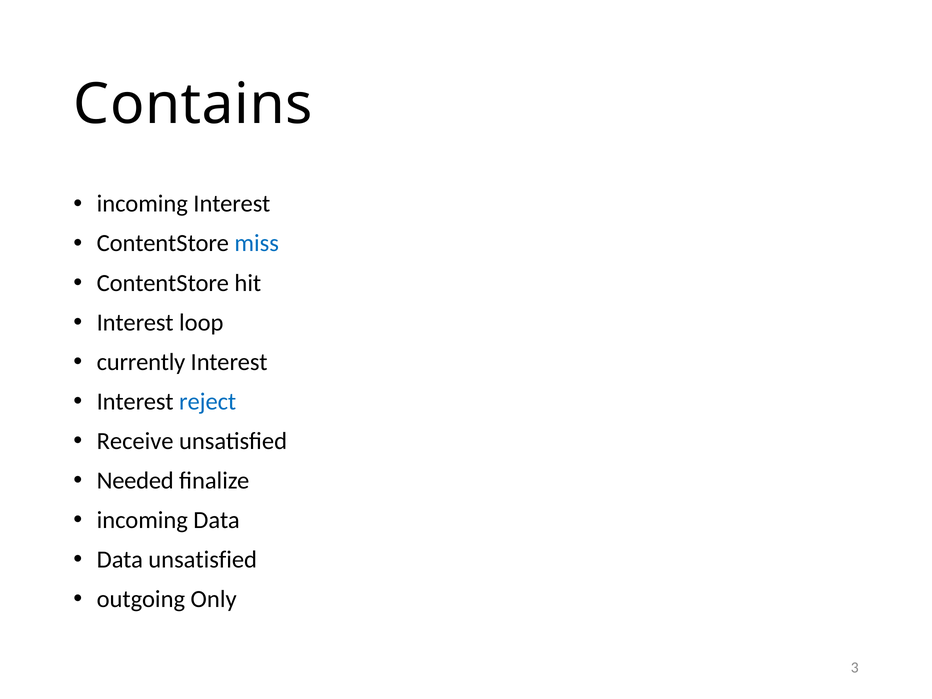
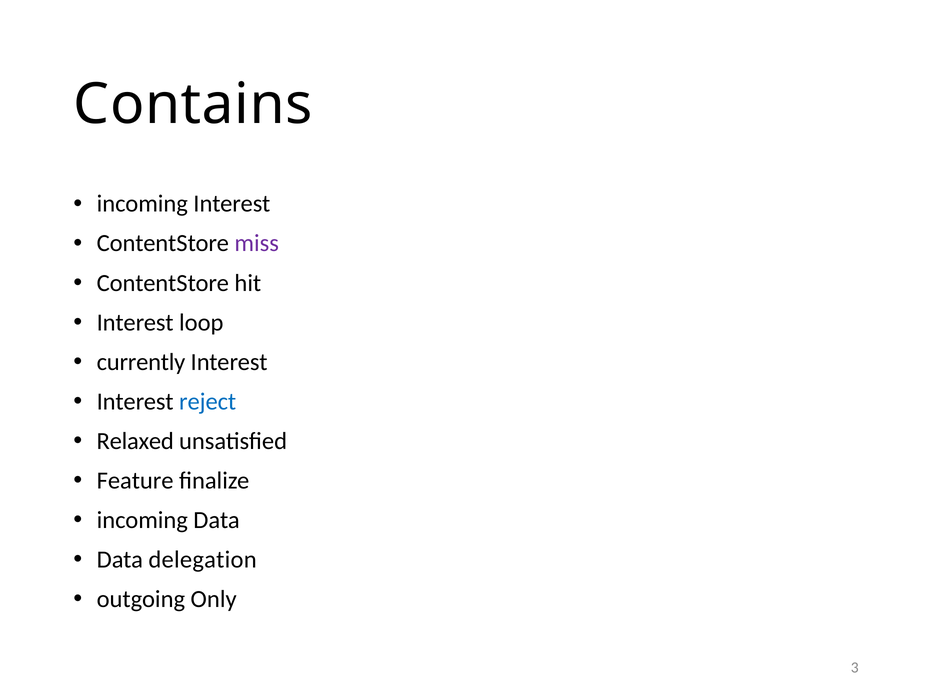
miss colour: blue -> purple
Receive: Receive -> Relaxed
Needed: Needed -> Feature
Data unsatisfied: unsatisfied -> delegation
